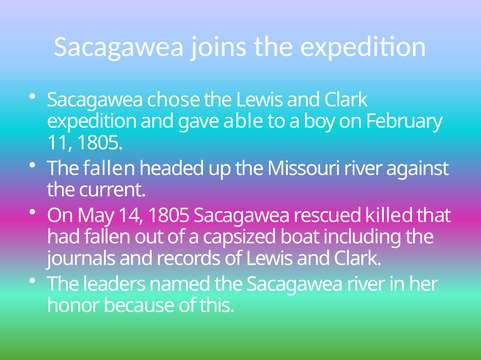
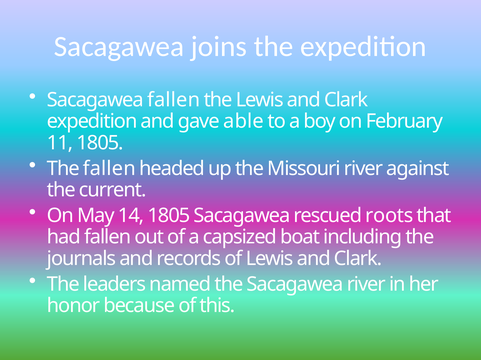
Sacagawea chose: chose -> fallen
killed: killed -> roots
